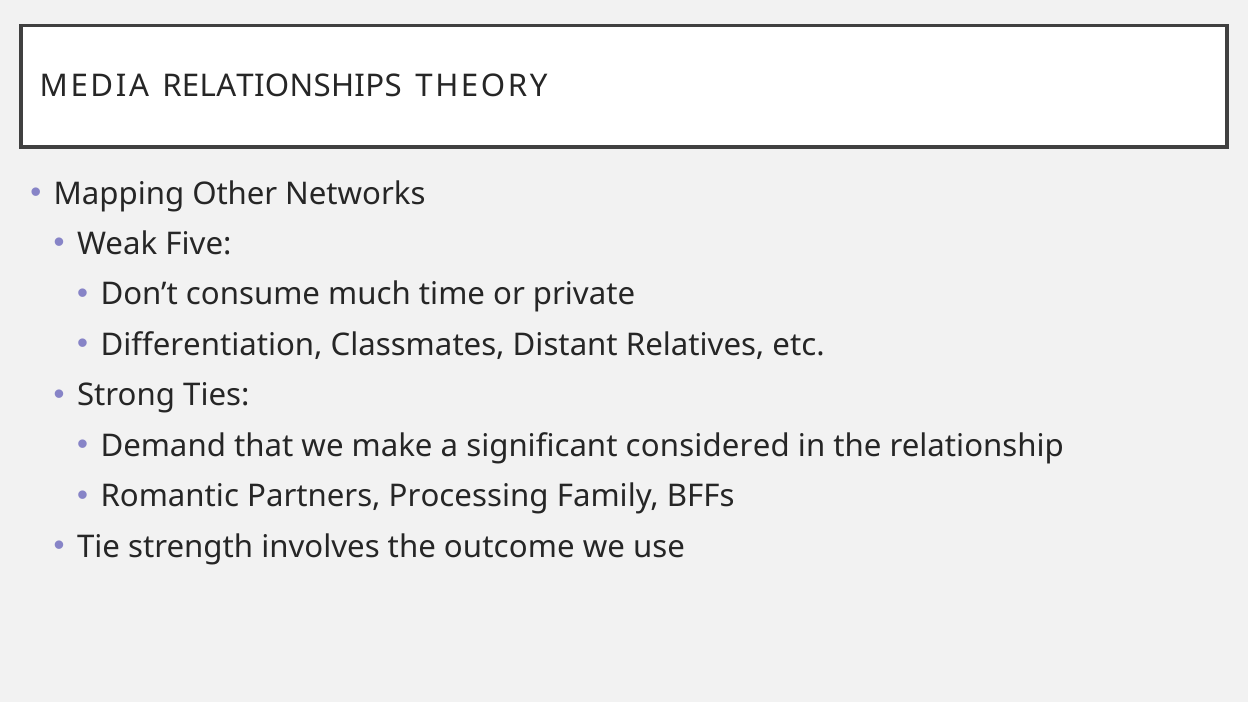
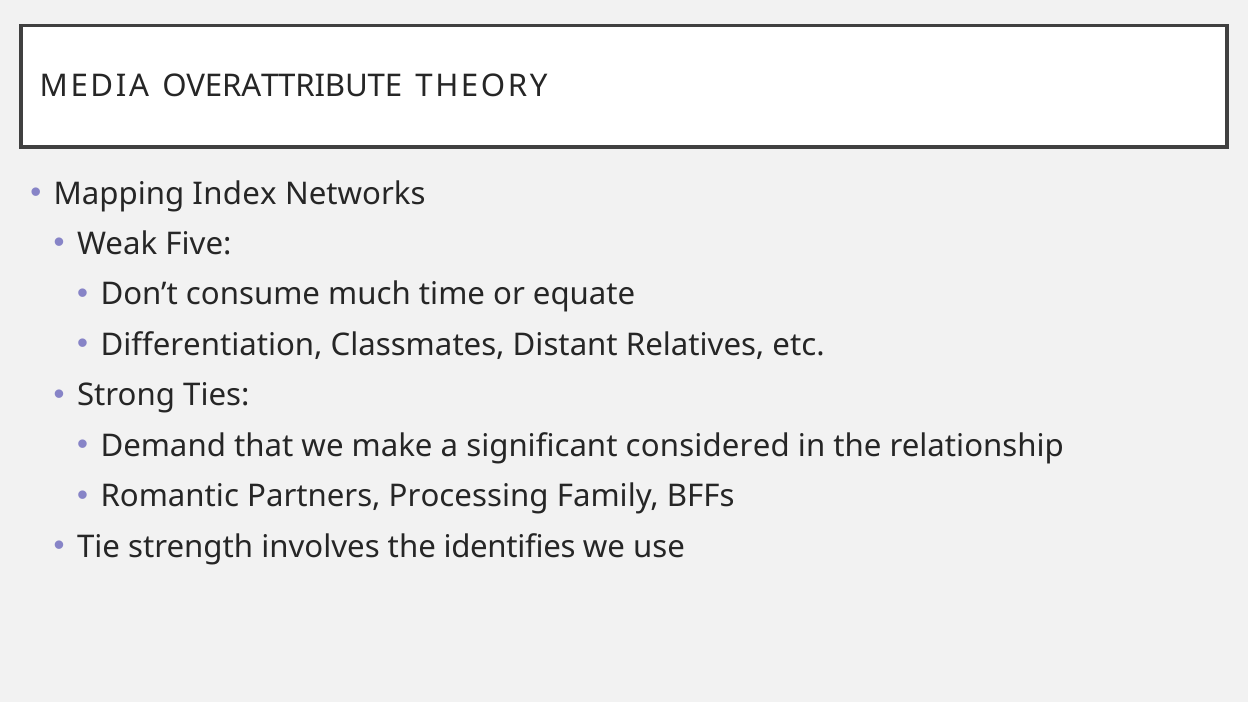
RELATIONSHIPS: RELATIONSHIPS -> OVERATTRIBUTE
Other: Other -> Index
private: private -> equate
outcome: outcome -> identifies
